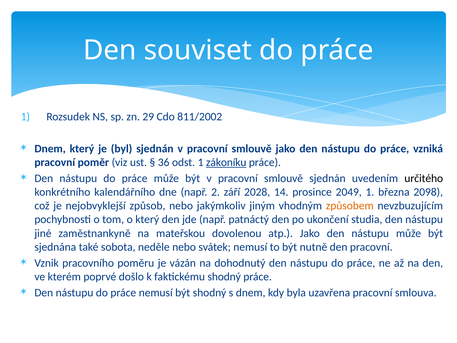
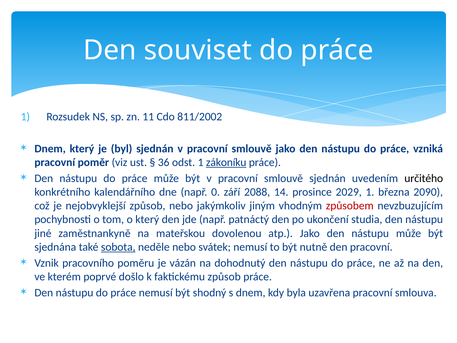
29: 29 -> 11
2: 2 -> 0
2028: 2028 -> 2088
2049: 2049 -> 2029
2098: 2098 -> 2090
způsobem colour: orange -> red
sobota underline: none -> present
faktickému shodný: shodný -> způsob
